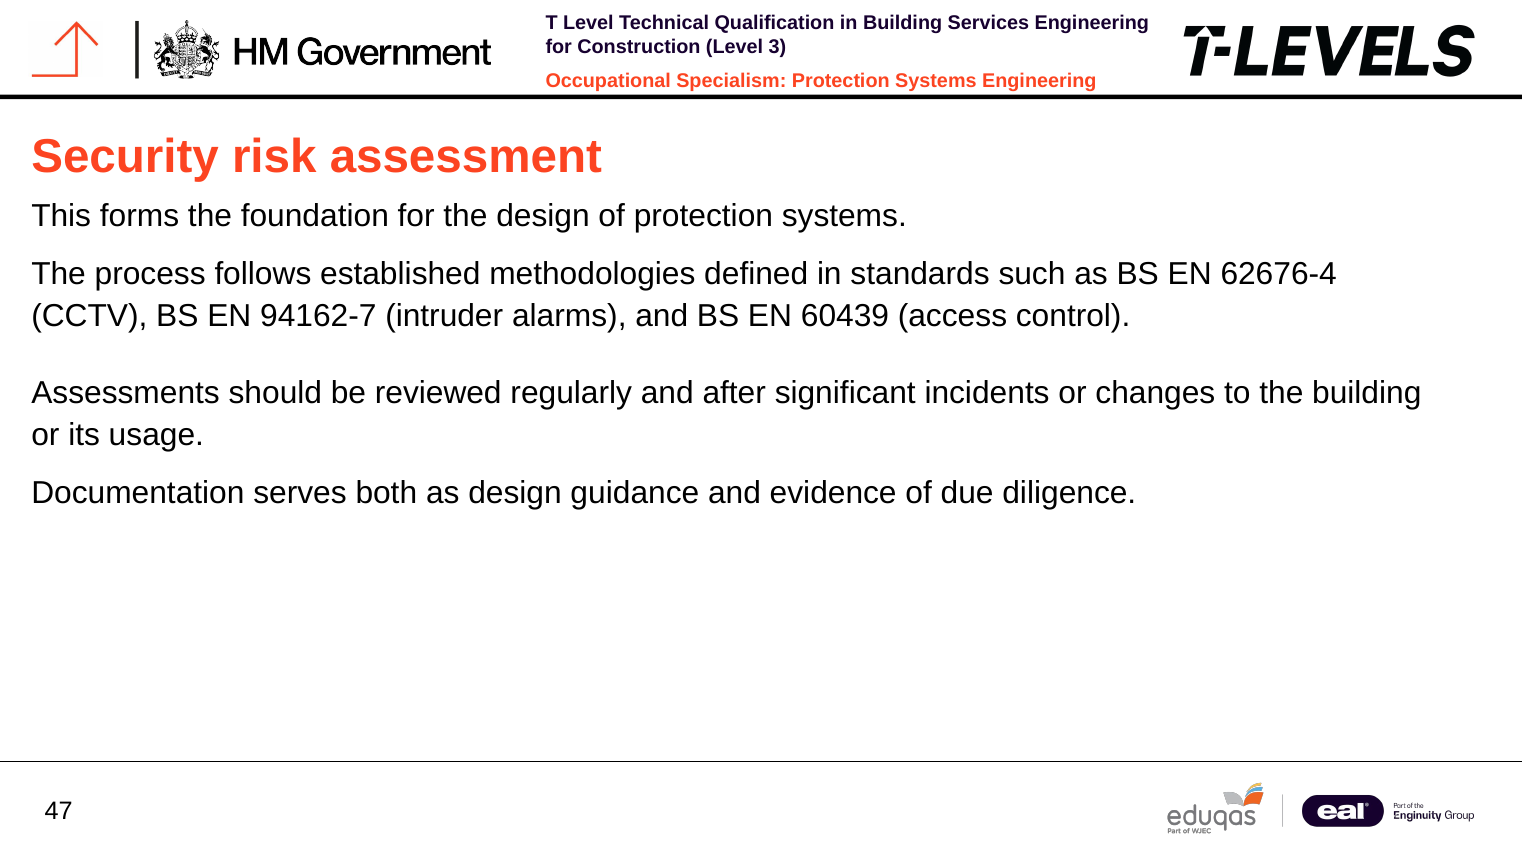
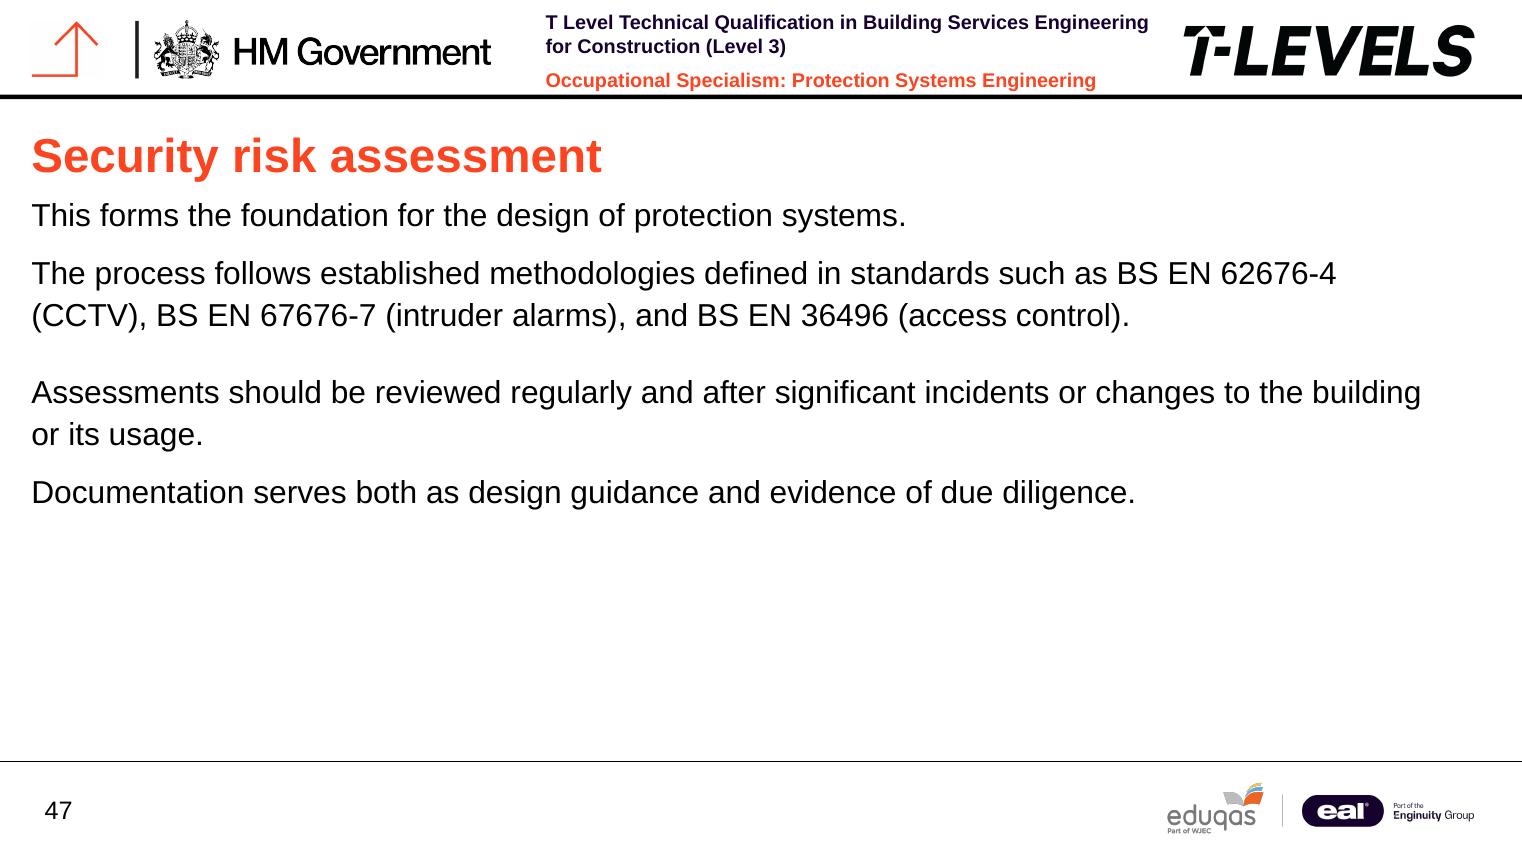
94162-7: 94162-7 -> 67676-7
60439: 60439 -> 36496
